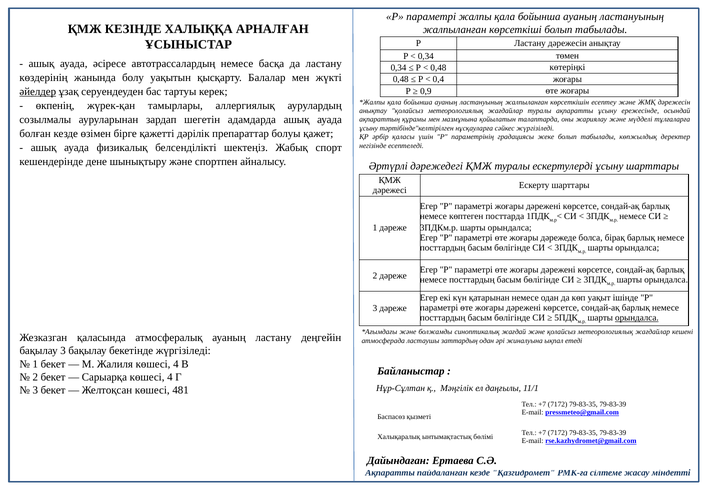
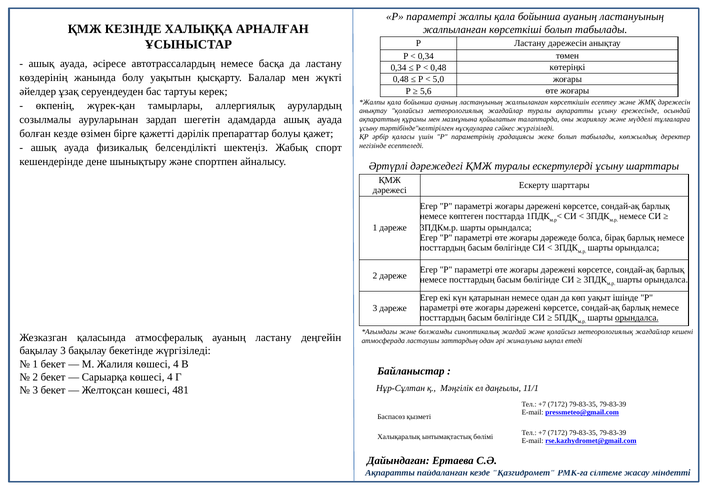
0,4: 0,4 -> 5,0
әйелдер underline: present -> none
0,9: 0,9 -> 5,6
